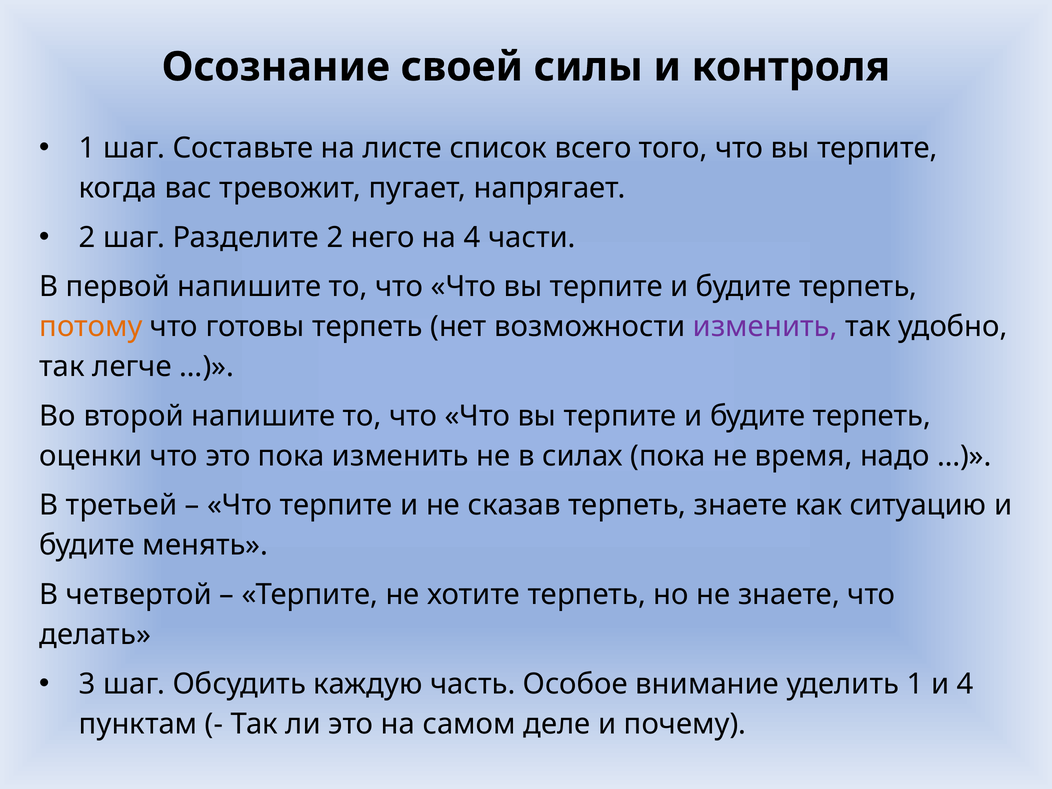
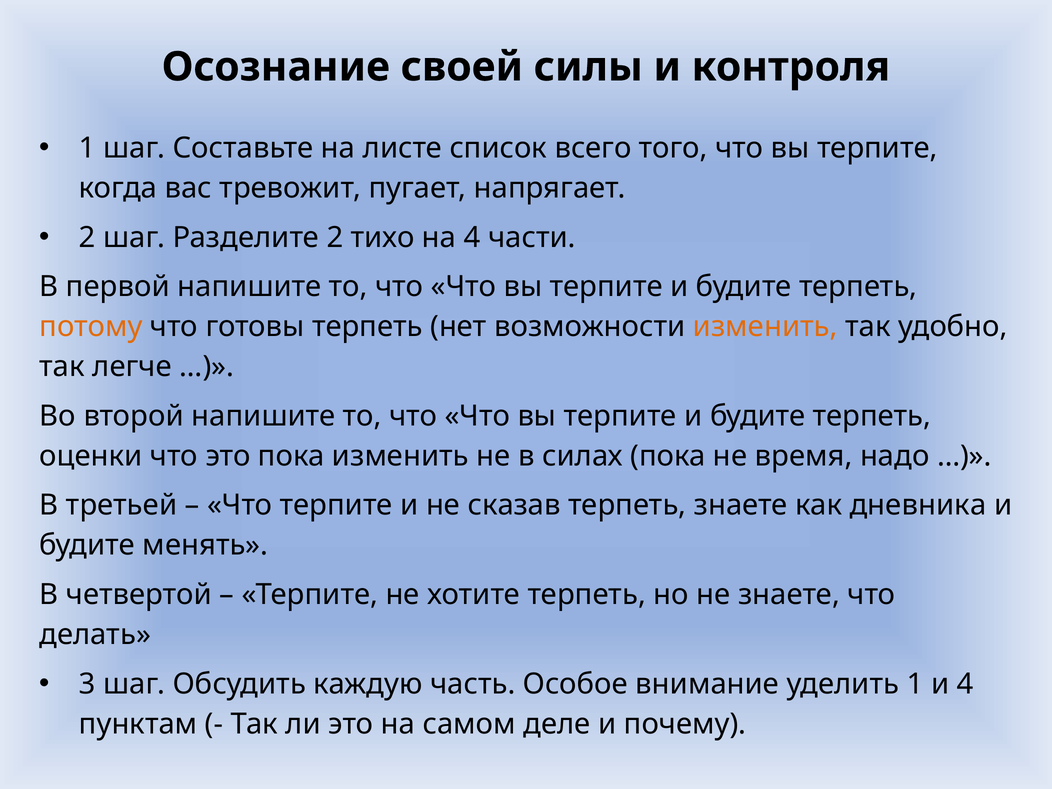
него: него -> тихо
изменить at (765, 327) colour: purple -> orange
ситуацию: ситуацию -> дневника
